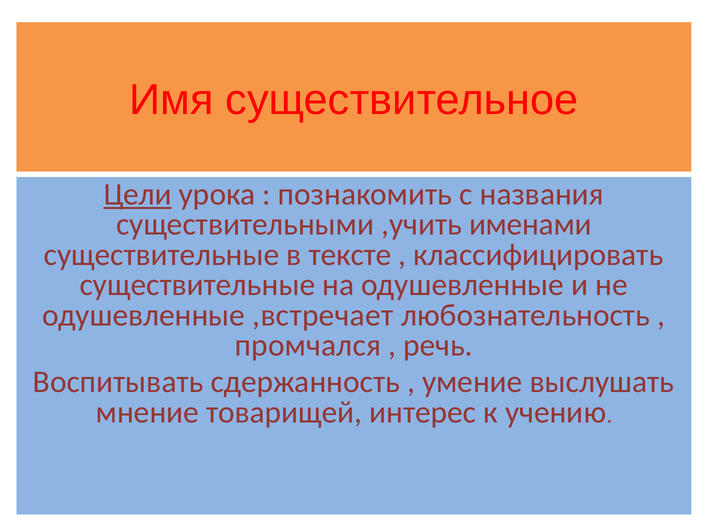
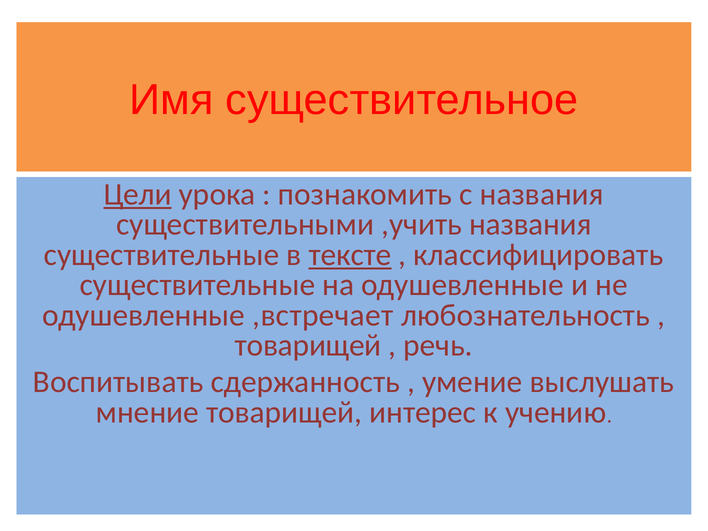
,учить именами: именами -> названия
тексте underline: none -> present
промчался at (308, 346): промчался -> товарищей
